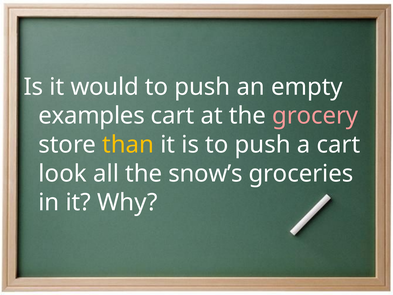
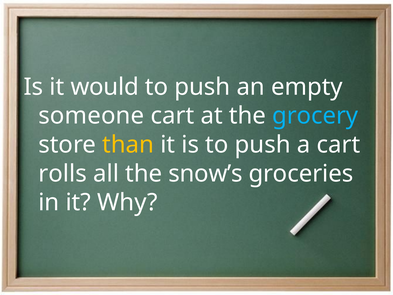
examples: examples -> someone
grocery colour: pink -> light blue
look: look -> rolls
